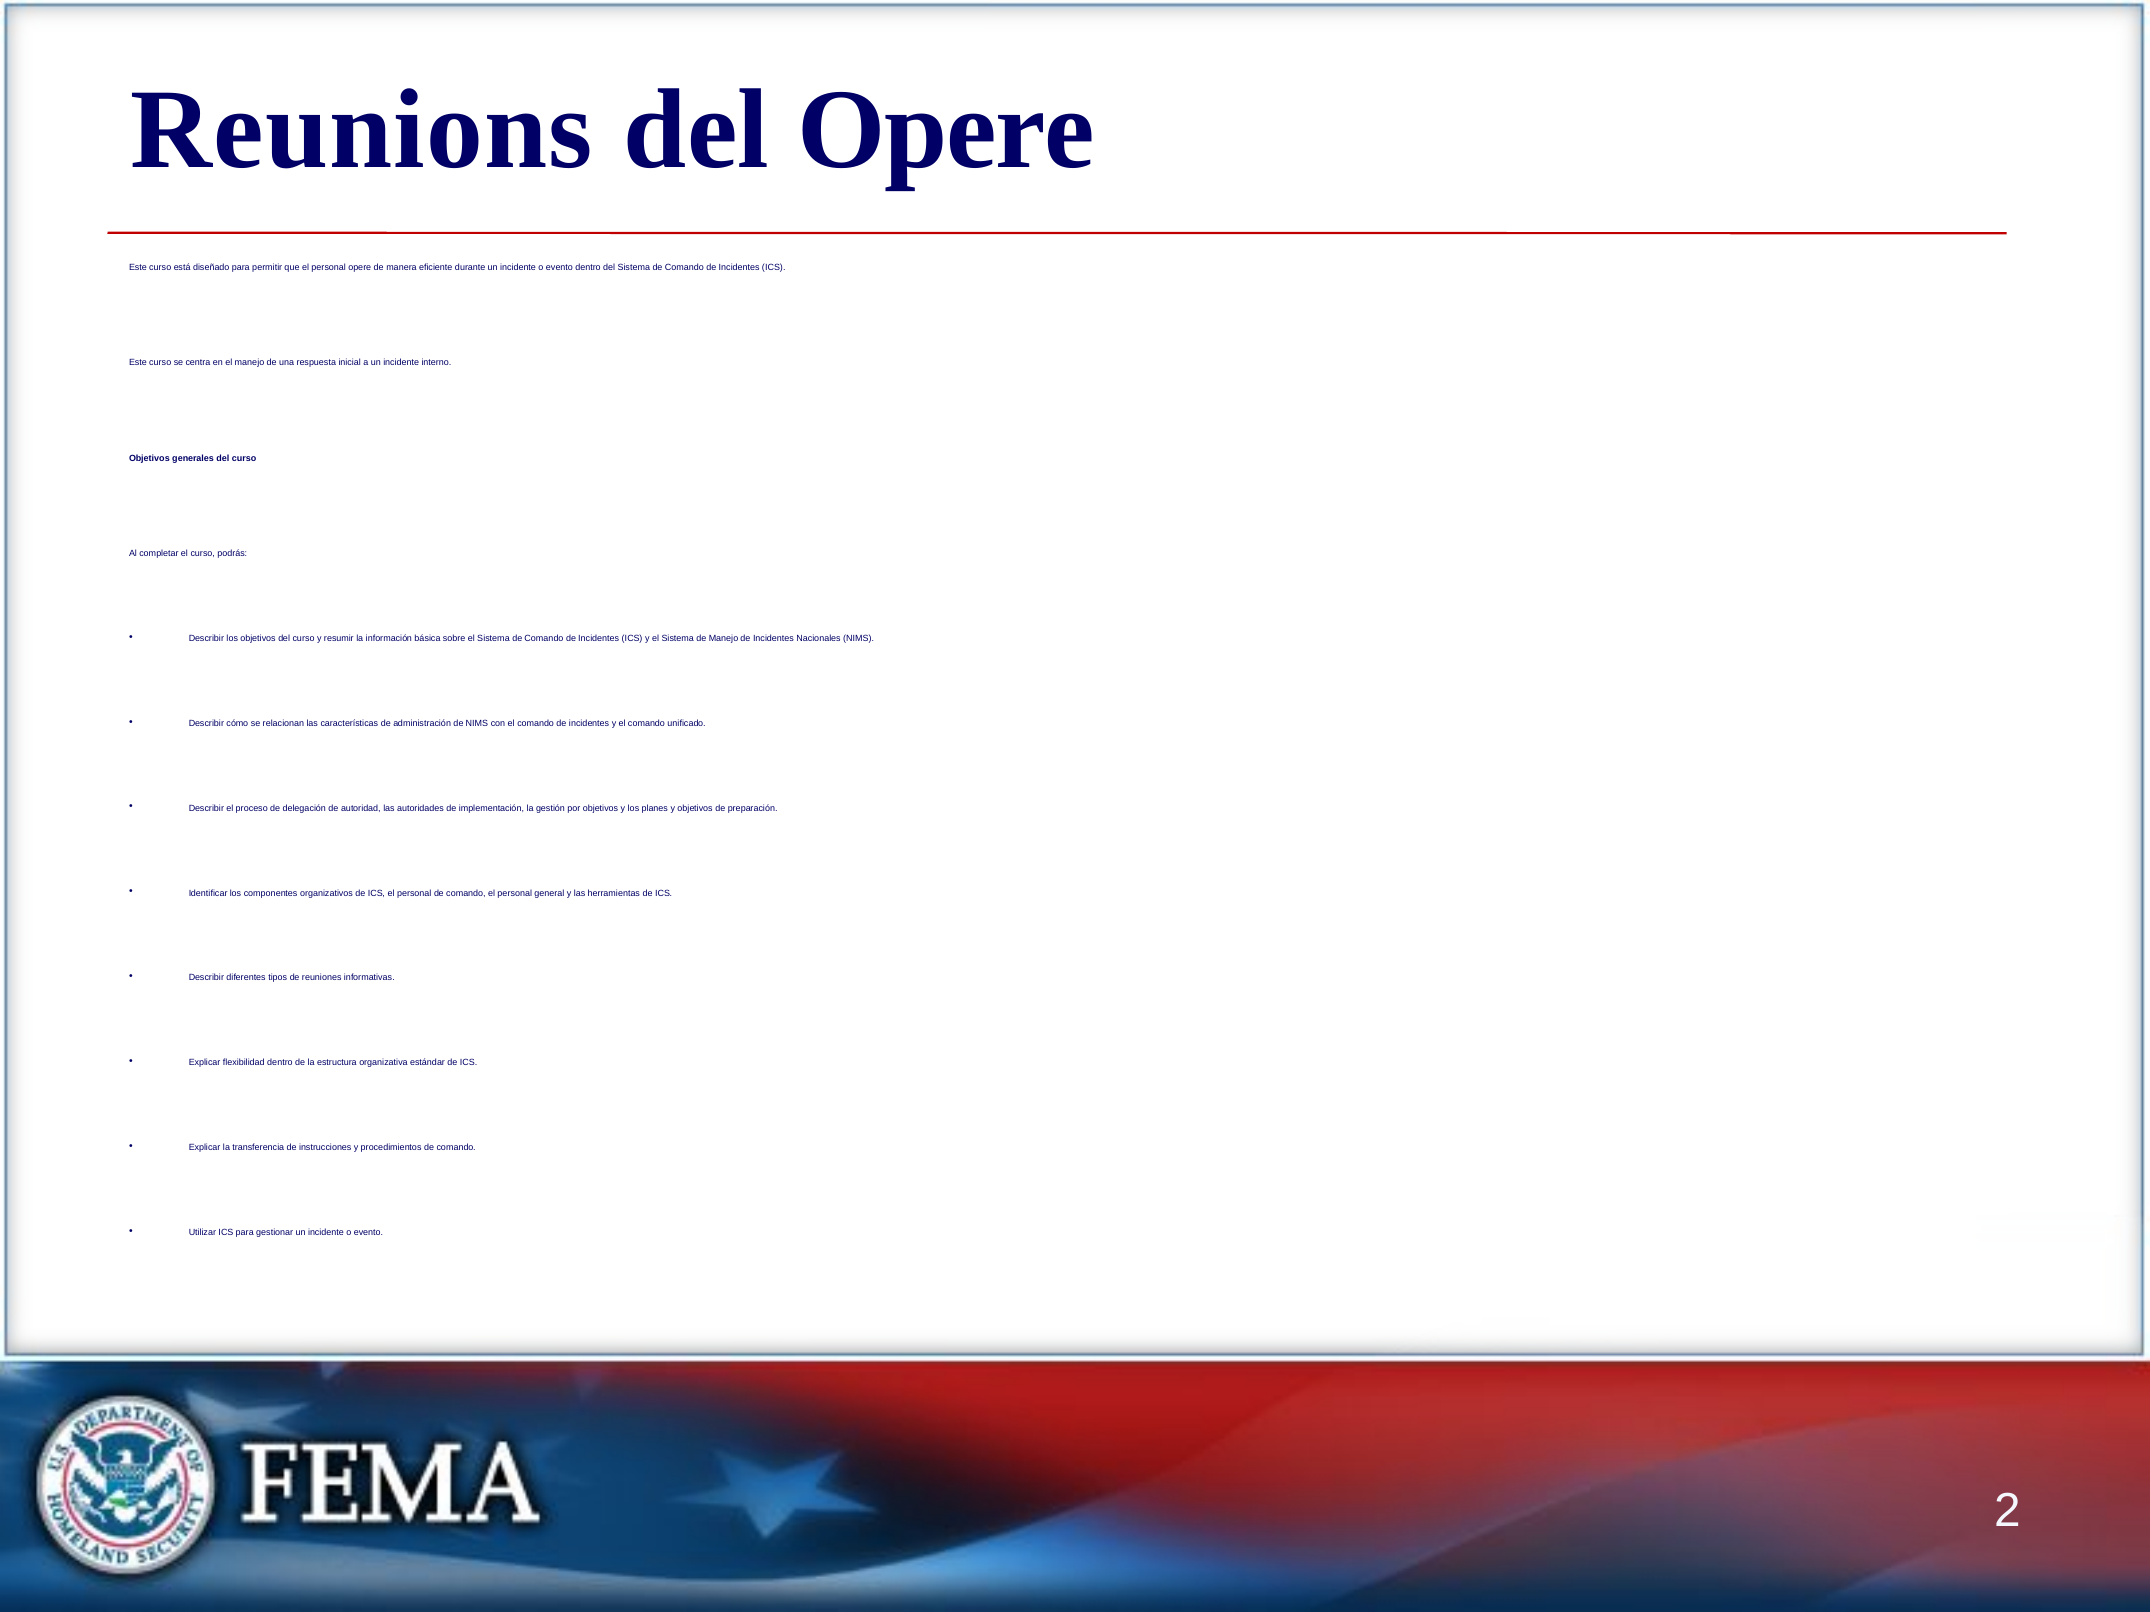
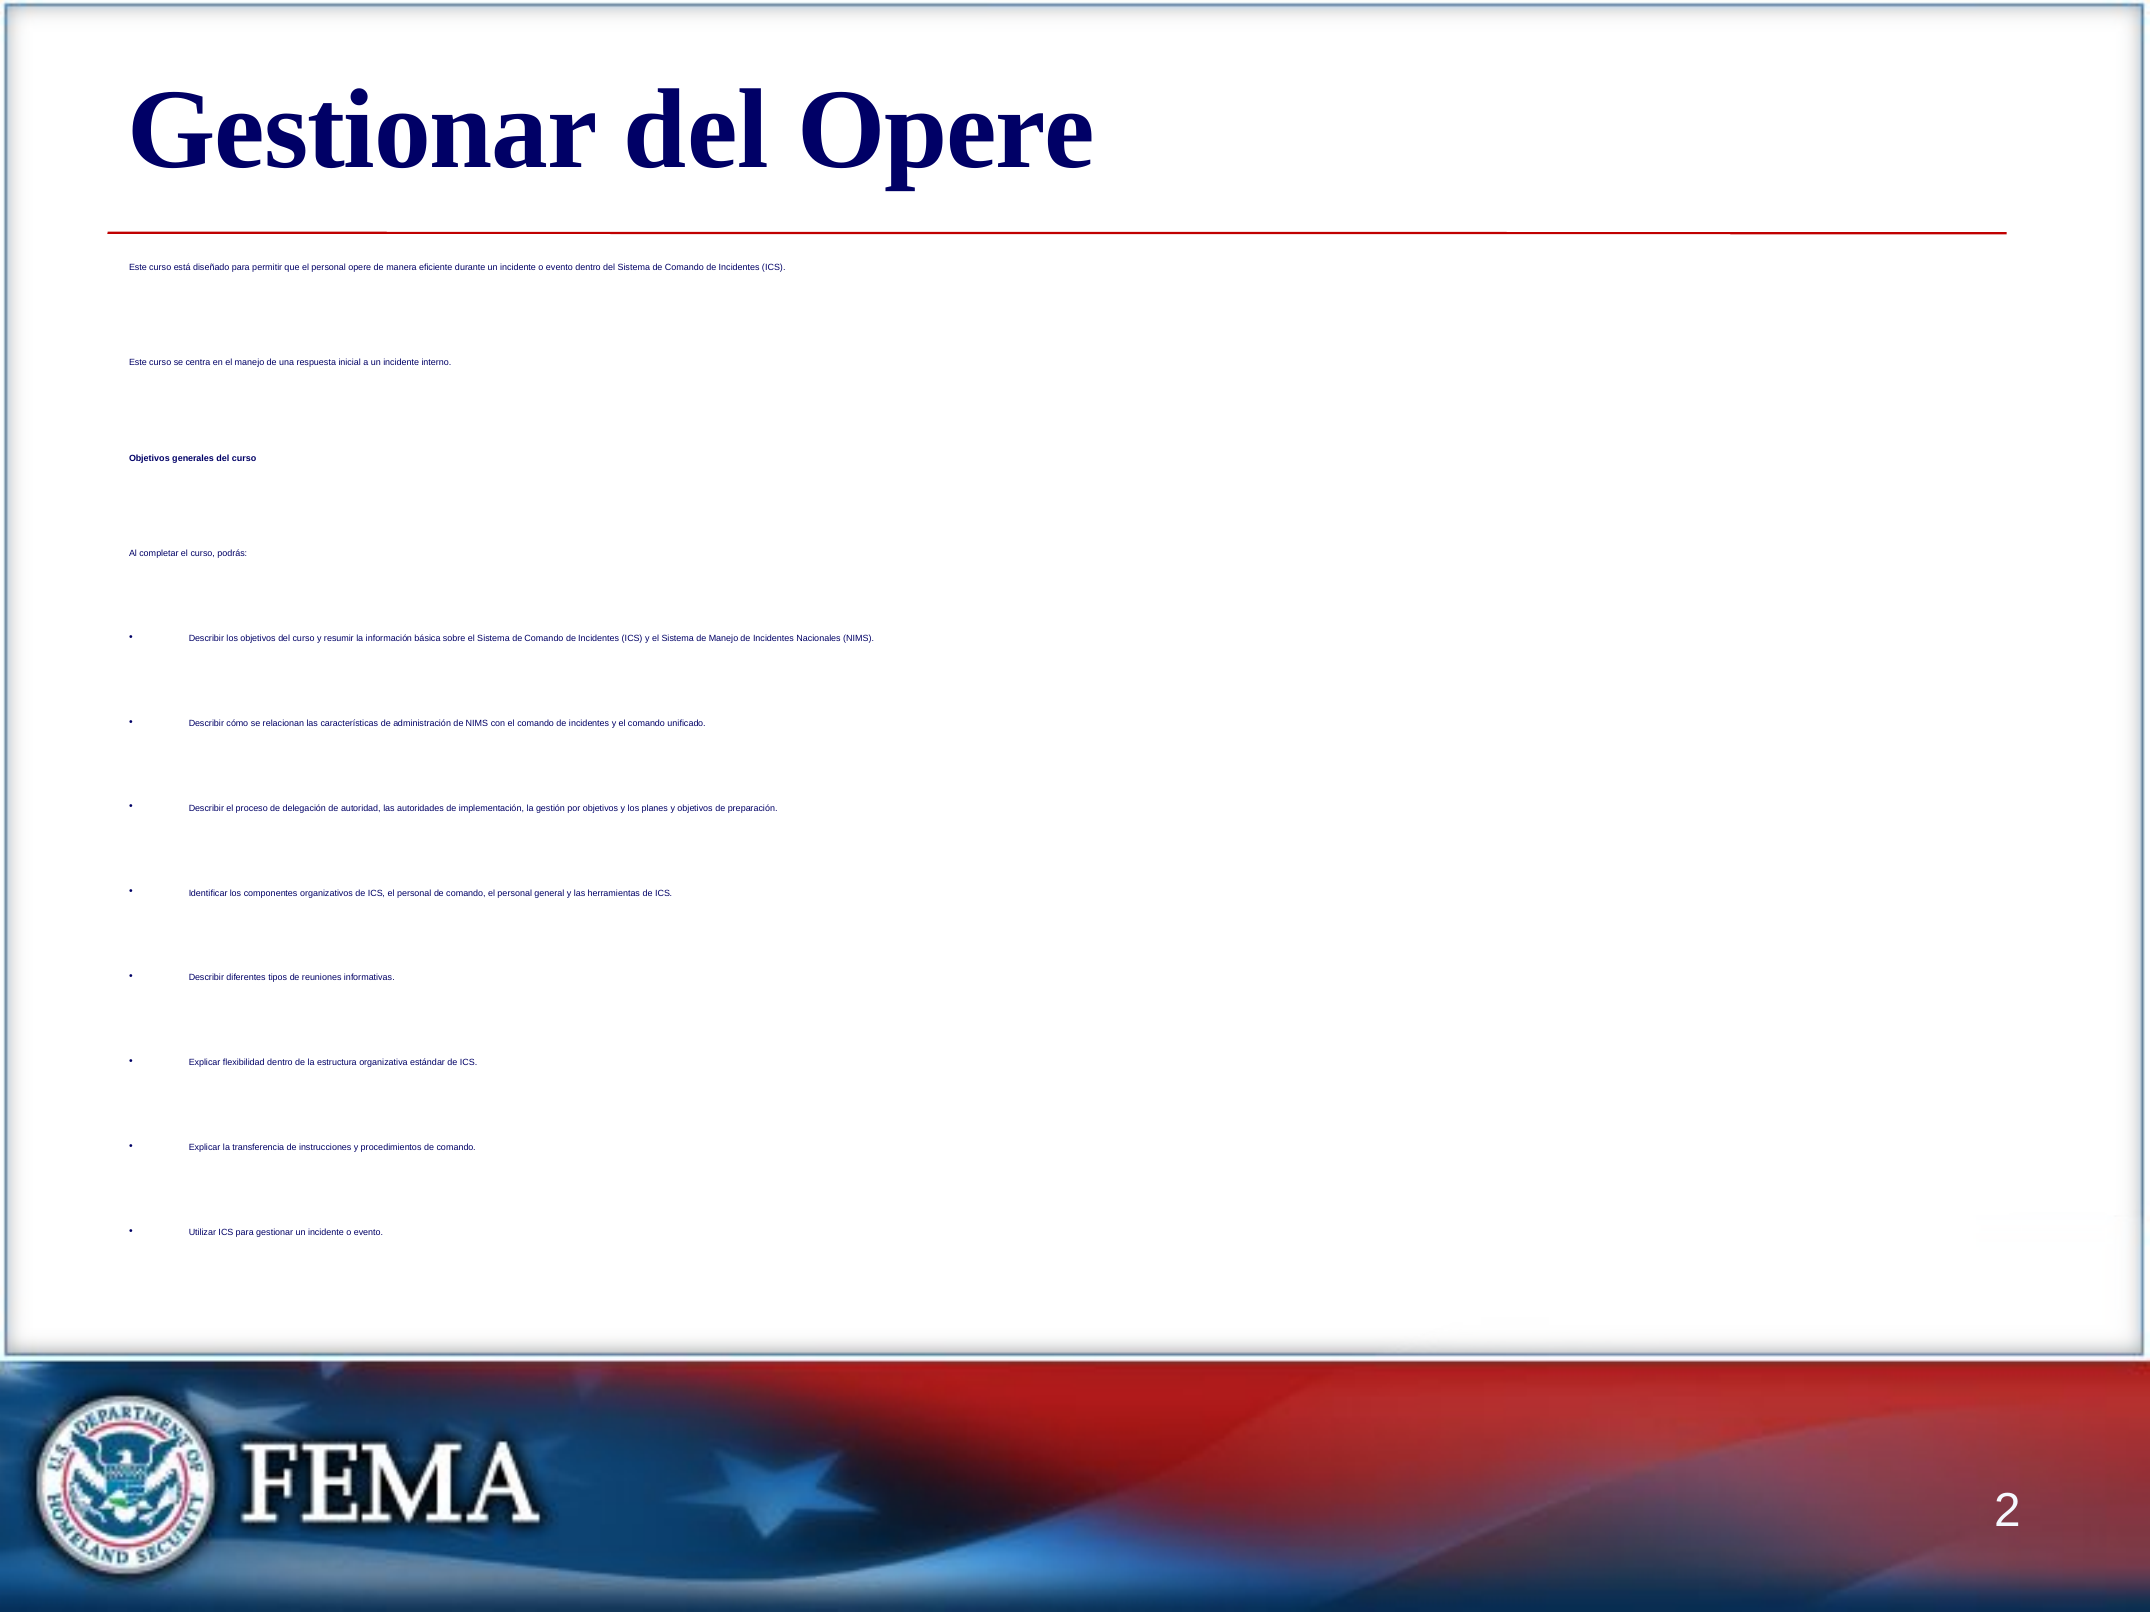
Reunions at (362, 130): Reunions -> Gestionar
